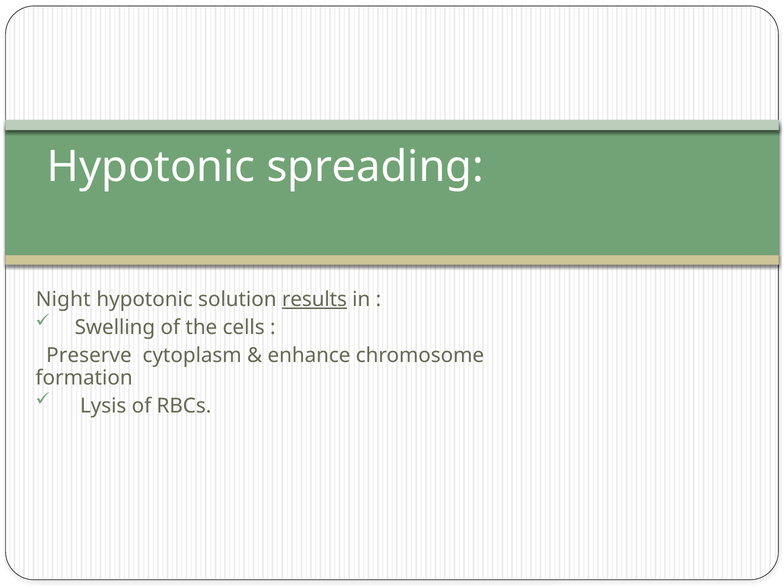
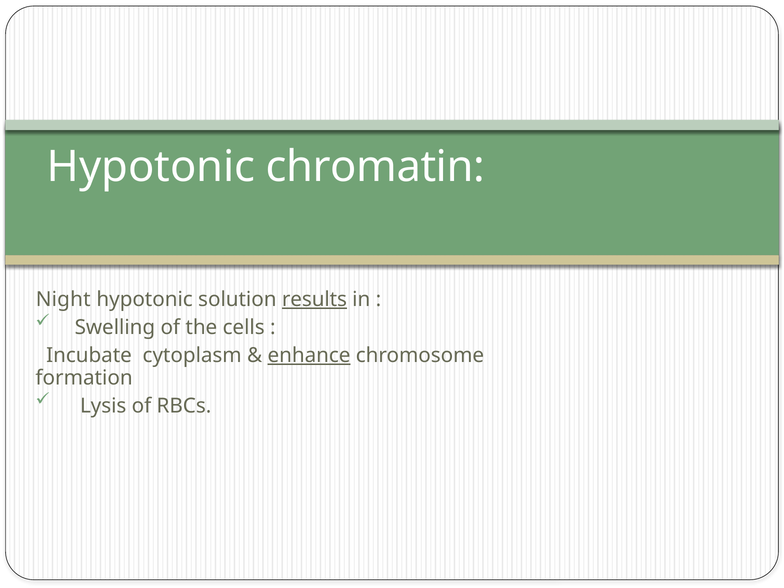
spreading: spreading -> chromatin
Preserve: Preserve -> Incubate
enhance underline: none -> present
